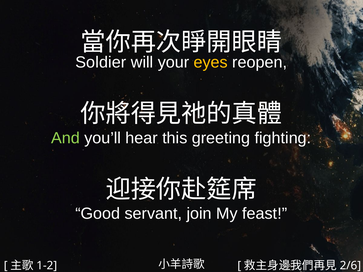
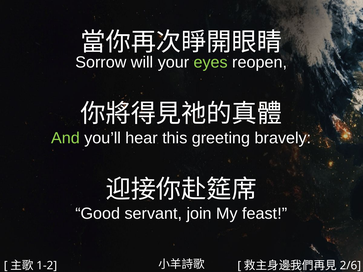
Soldier: Soldier -> Sorrow
eyes colour: yellow -> light green
fighting: fighting -> bravely
